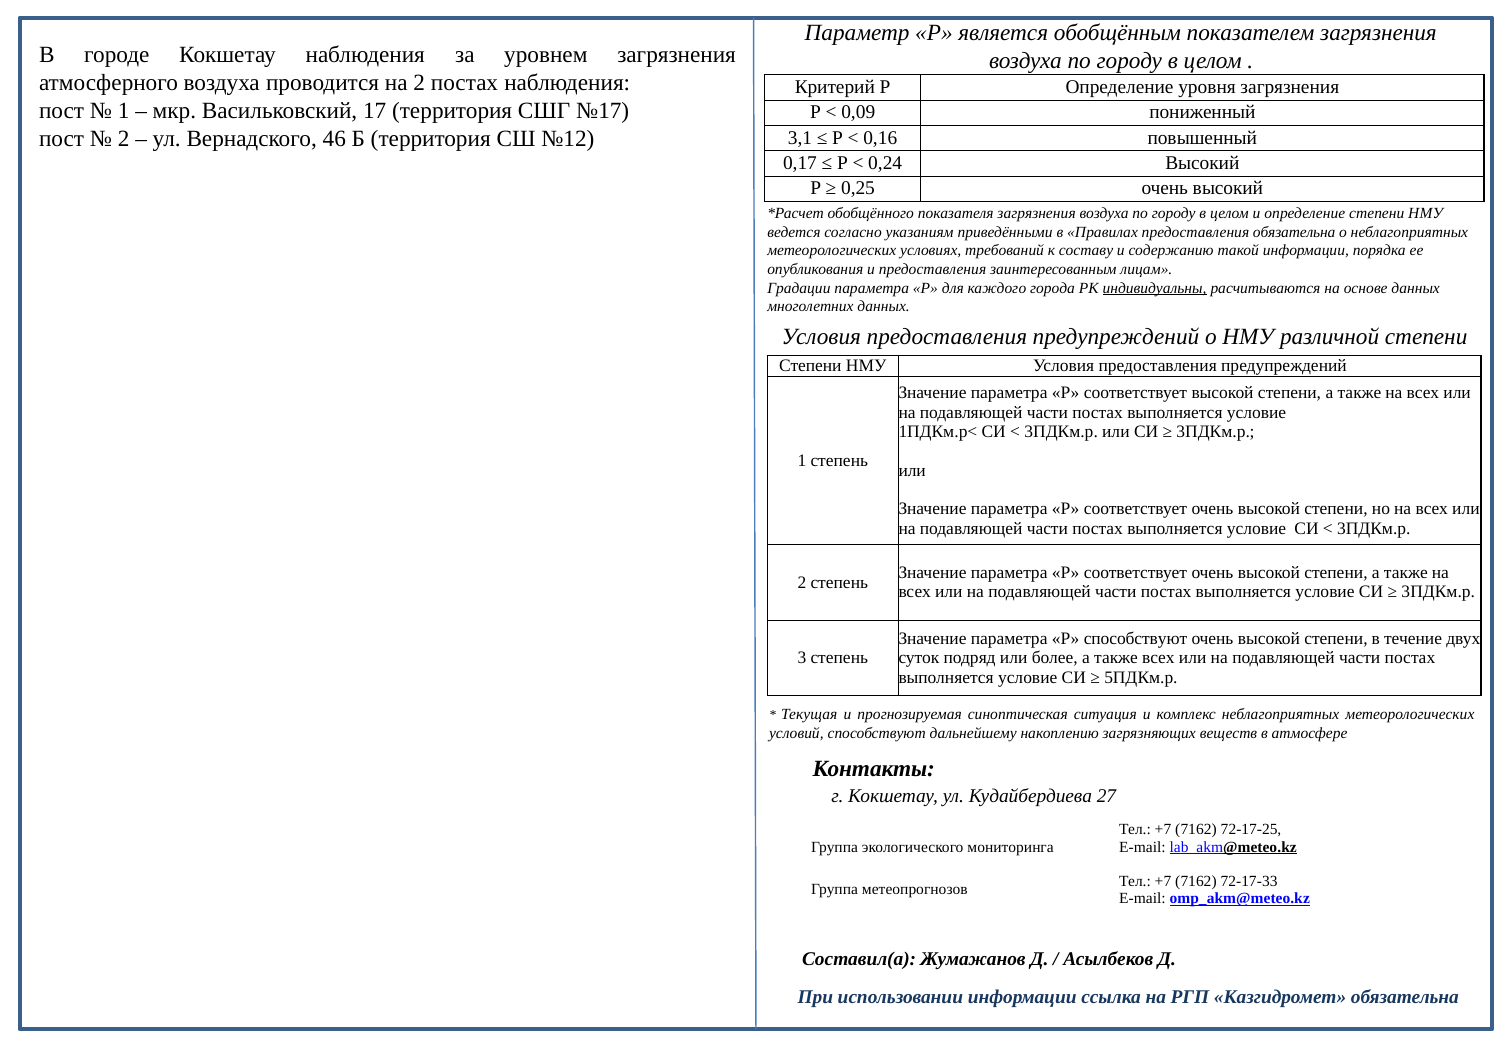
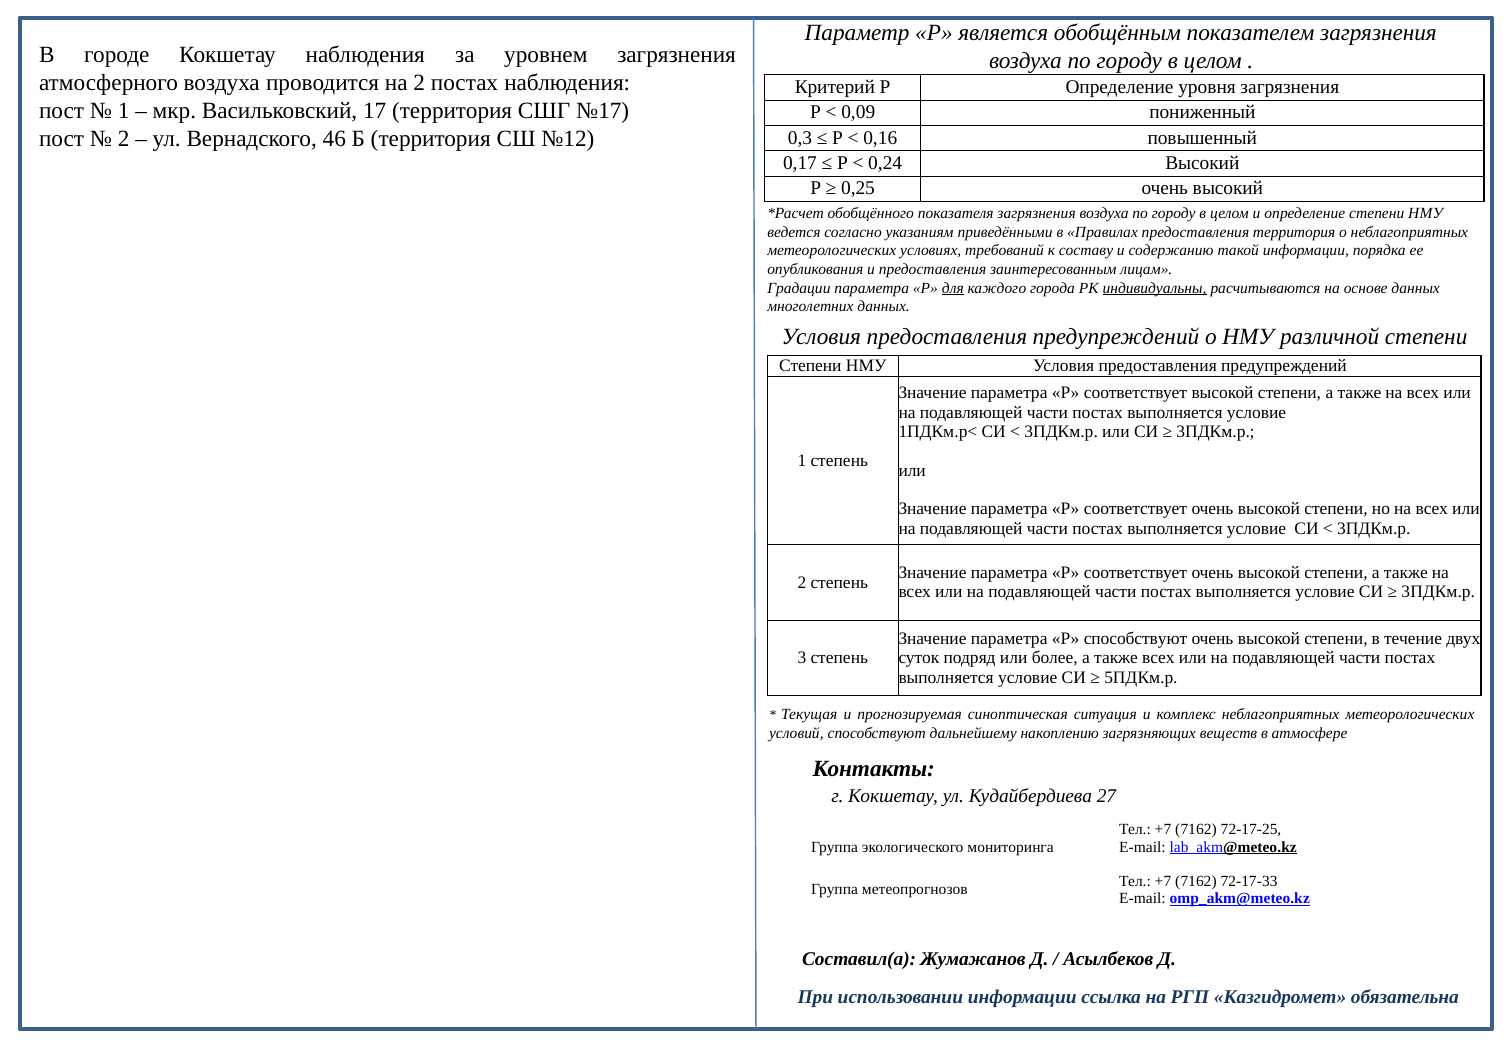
3,1: 3,1 -> 0,3
предоставления обязательна: обязательна -> территория
для underline: none -> present
